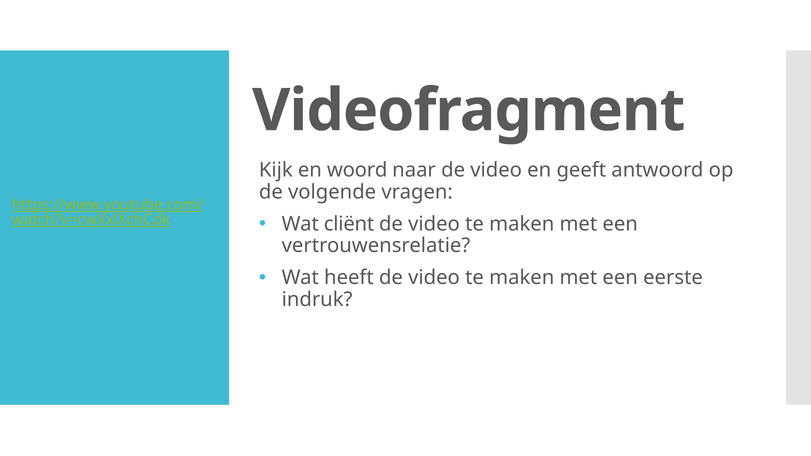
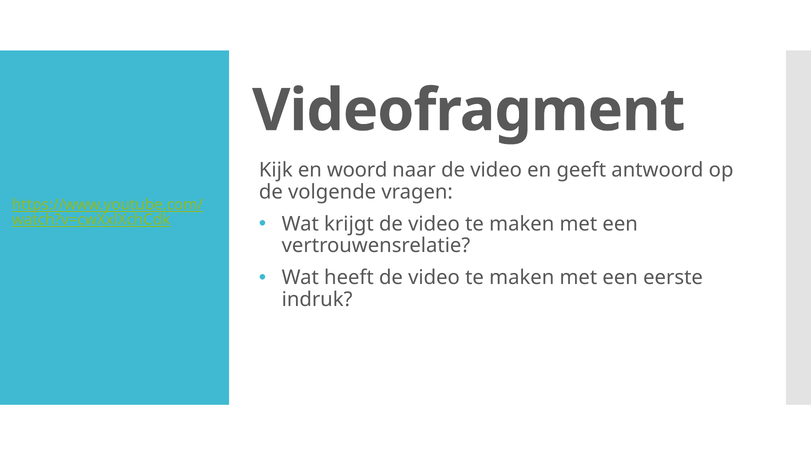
cliënt: cliënt -> krijgt
